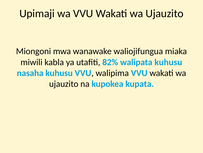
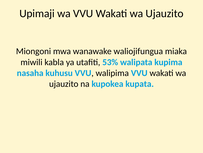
82%: 82% -> 53%
walipata kuhusu: kuhusu -> kupima
